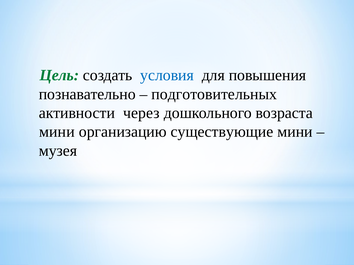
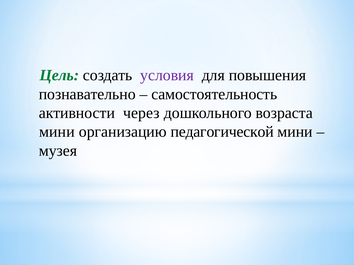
условия colour: blue -> purple
подготовительных: подготовительных -> самостоятельность
существующие: существующие -> педагогической
